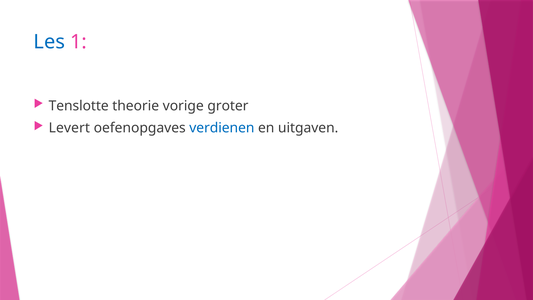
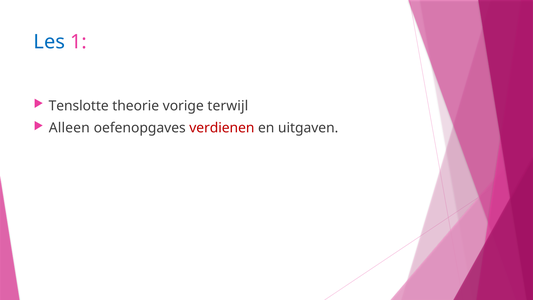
groter: groter -> terwijl
Levert: Levert -> Alleen
verdienen colour: blue -> red
